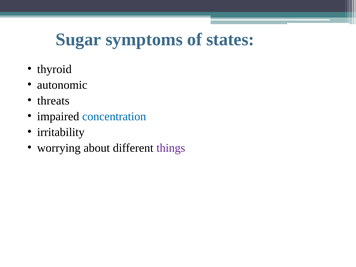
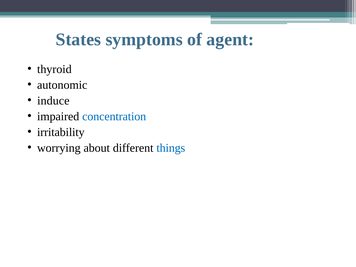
Sugar: Sugar -> States
states: states -> agent
threats: threats -> induce
things colour: purple -> blue
